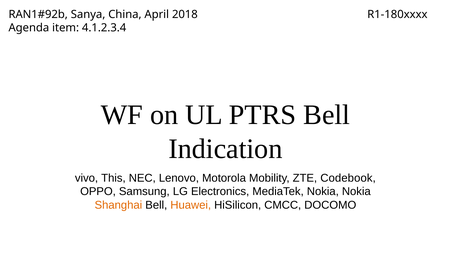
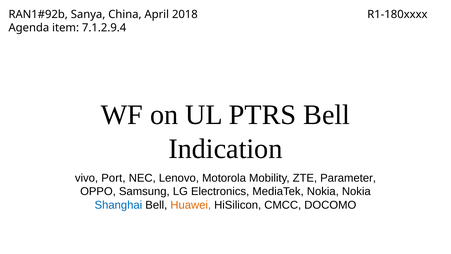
4.1.2.3.4: 4.1.2.3.4 -> 7.1.2.9.4
This: This -> Port
Codebook: Codebook -> Parameter
Shanghai colour: orange -> blue
